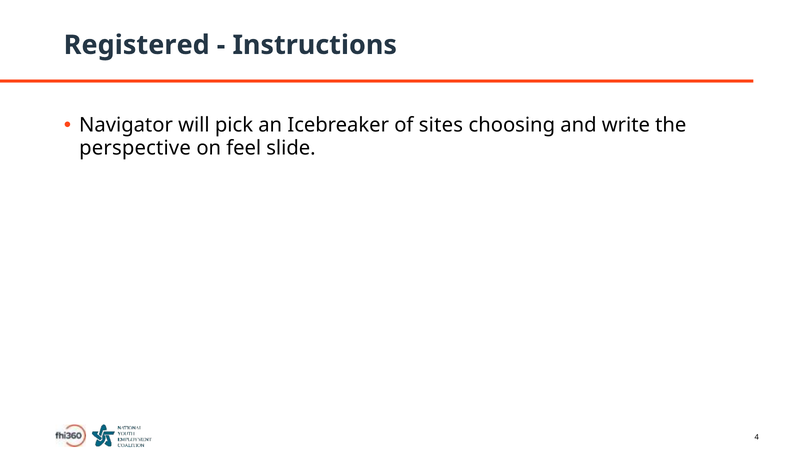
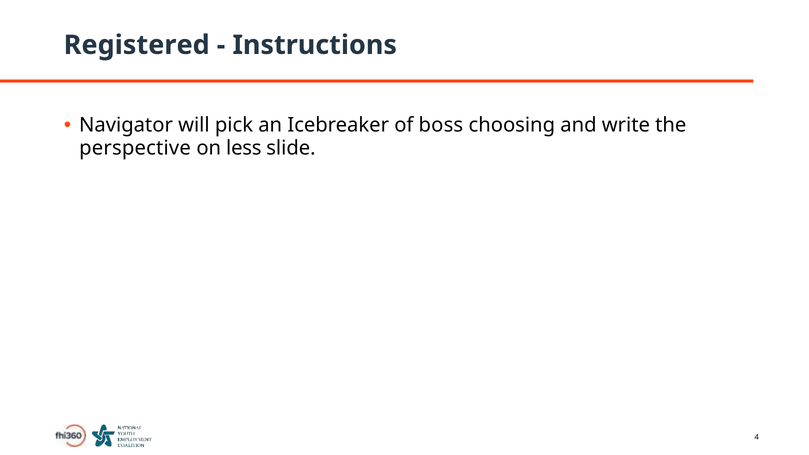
sites: sites -> boss
feel: feel -> less
